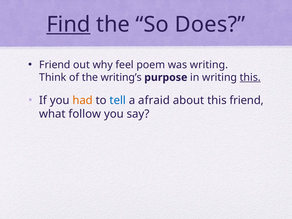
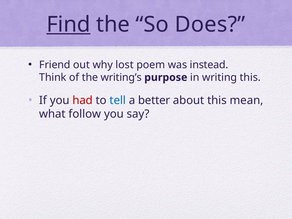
feel: feel -> lost
was writing: writing -> instead
this at (250, 77) underline: present -> none
had colour: orange -> red
afraid: afraid -> better
this friend: friend -> mean
